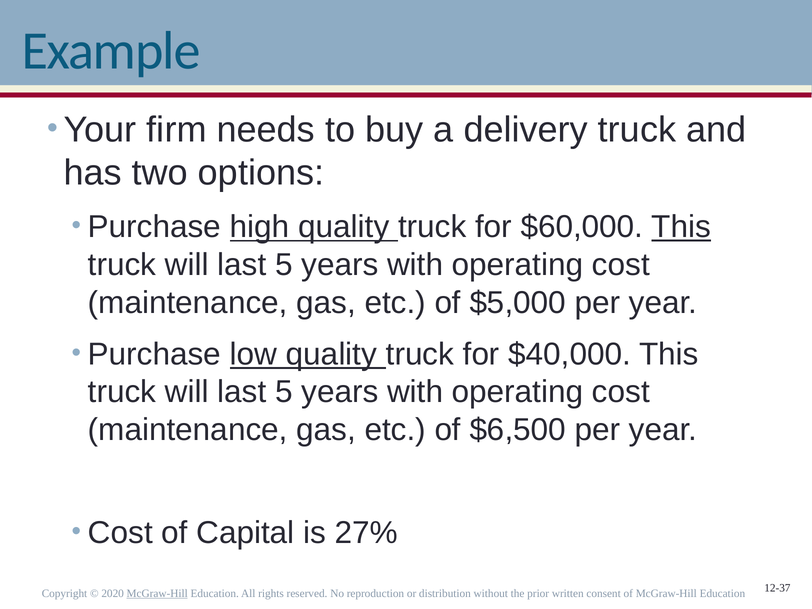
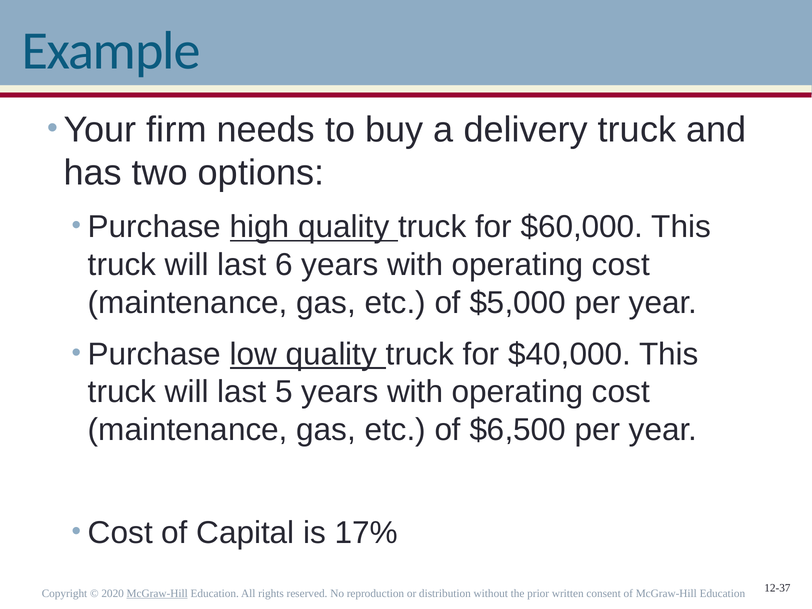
This at (681, 227) underline: present -> none
5 at (284, 265): 5 -> 6
27%: 27% -> 17%
